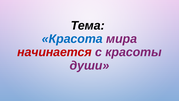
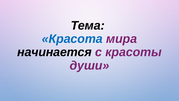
начинается colour: red -> black
